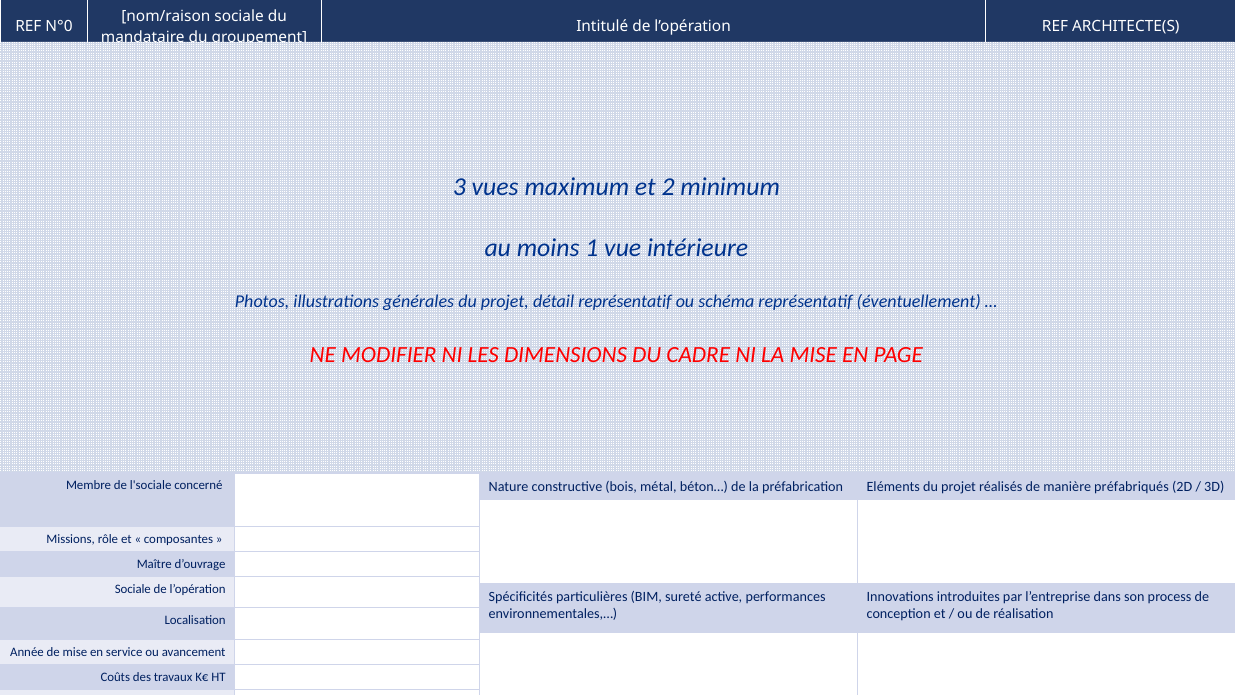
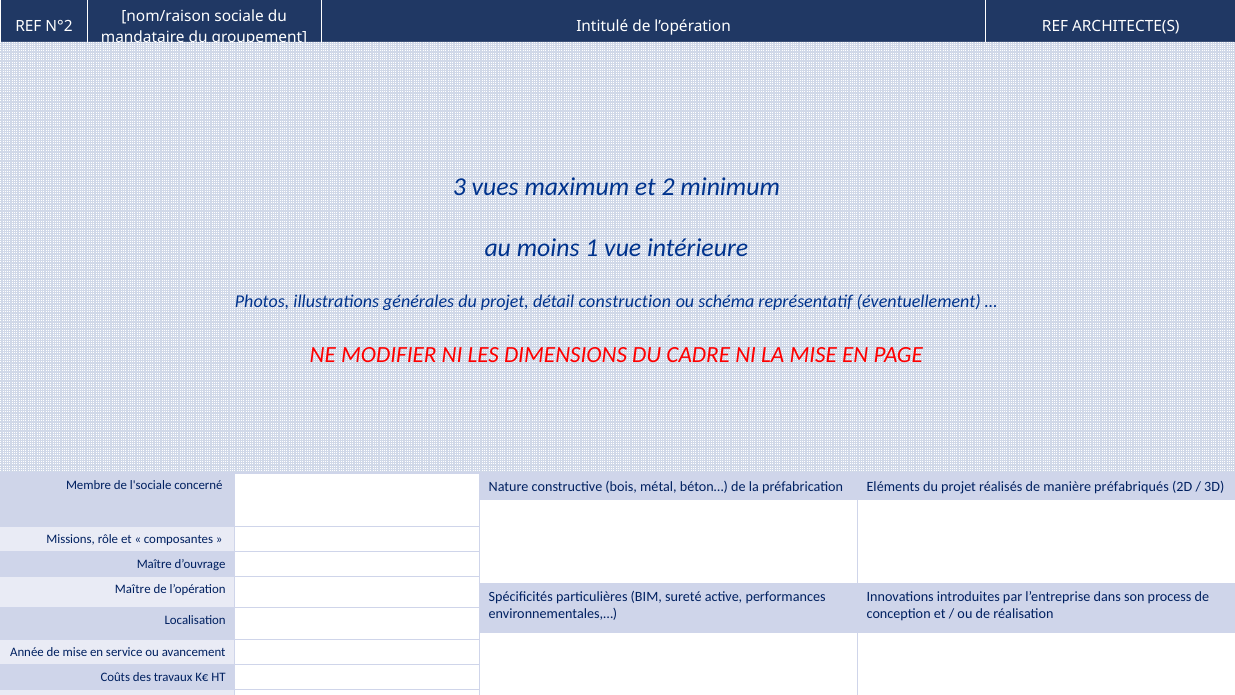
N°0: N°0 -> N°2
détail représentatif: représentatif -> construction
Sociale at (133, 589): Sociale -> Maître
